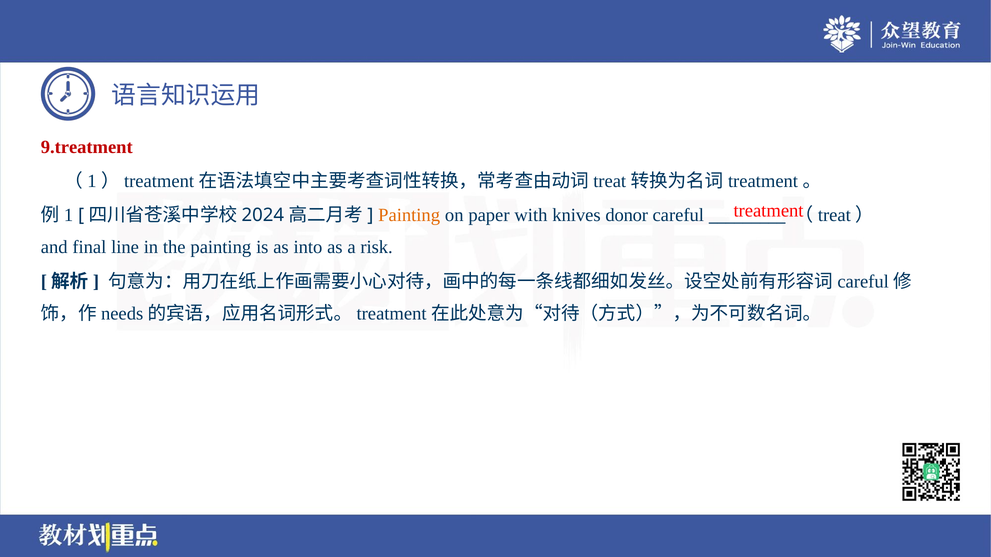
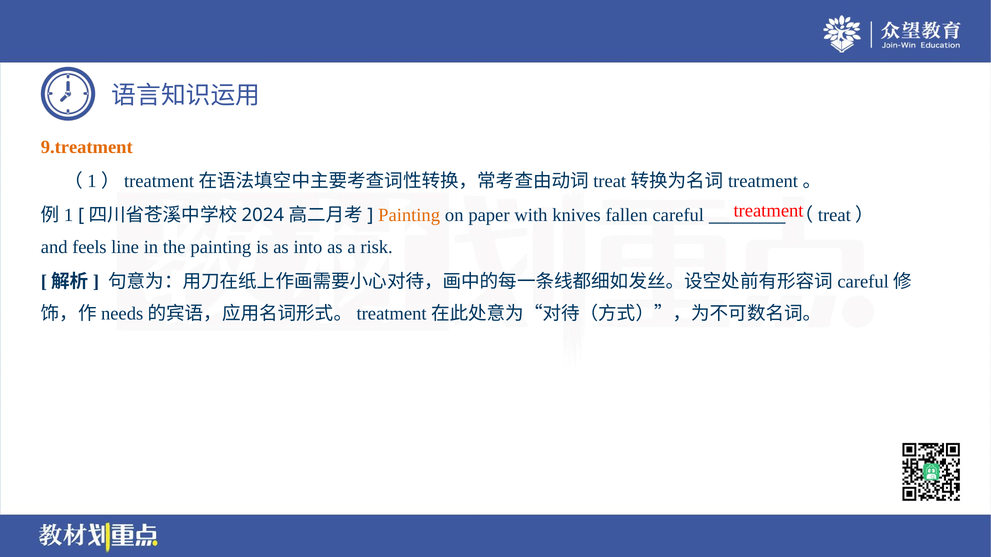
9.treatment colour: red -> orange
donor: donor -> fallen
final: final -> feels
